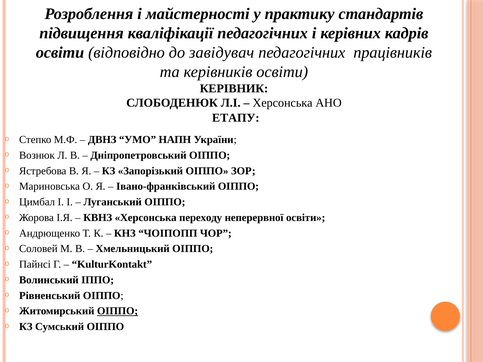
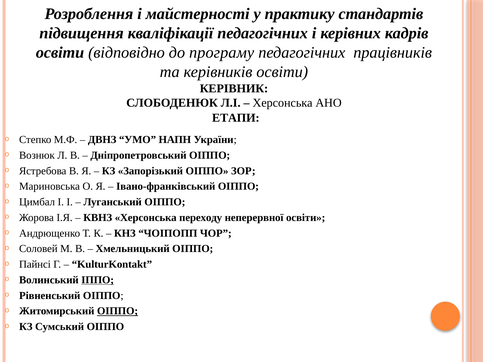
завідувач: завідувач -> програму
ЕТАПУ: ЕТАПУ -> ЕТАПИ
ІППО underline: none -> present
